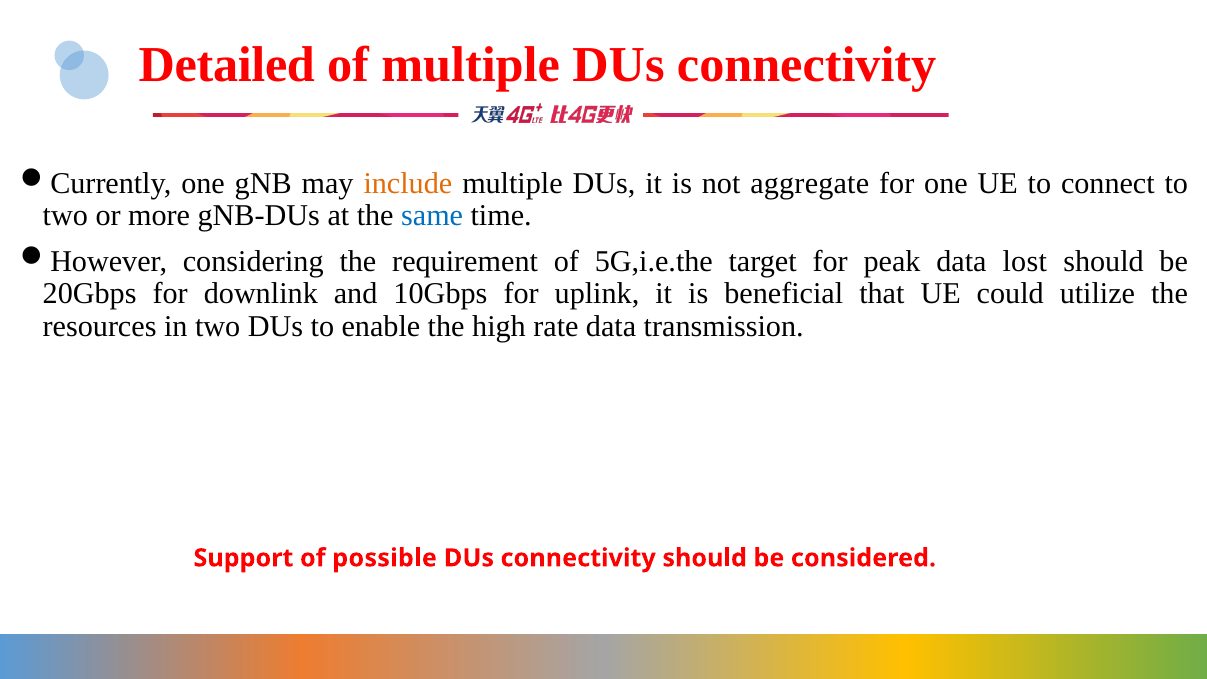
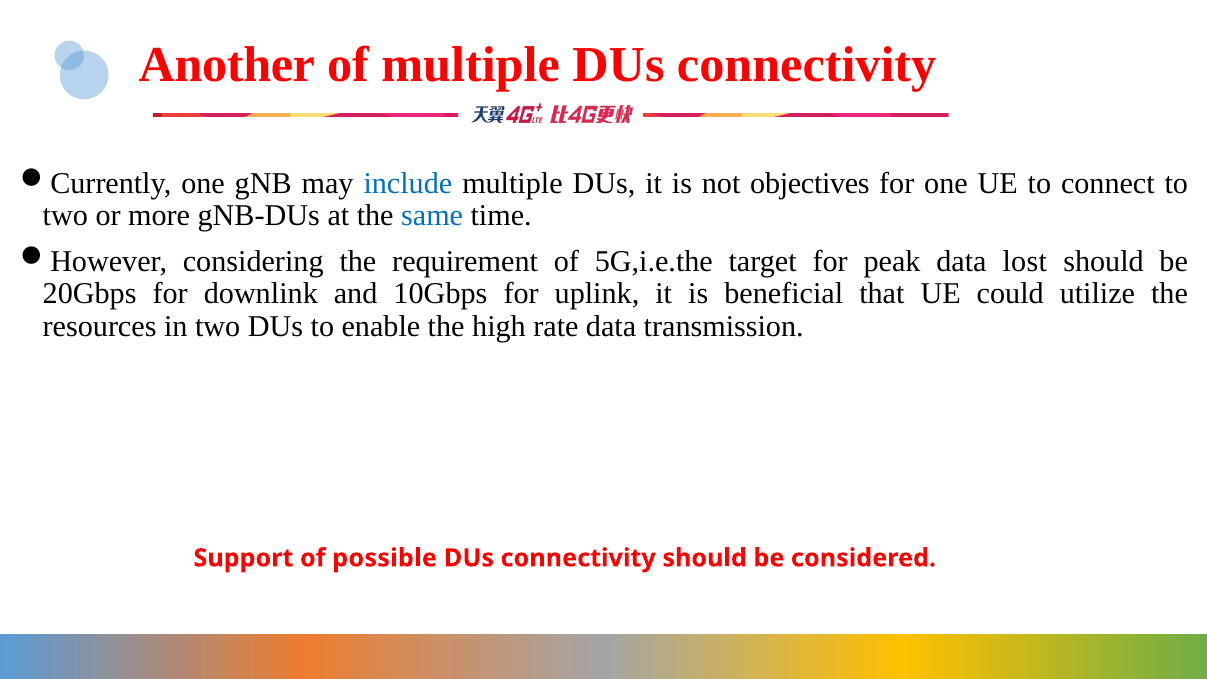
Detailed: Detailed -> Another
include colour: orange -> blue
aggregate: aggregate -> objectives
